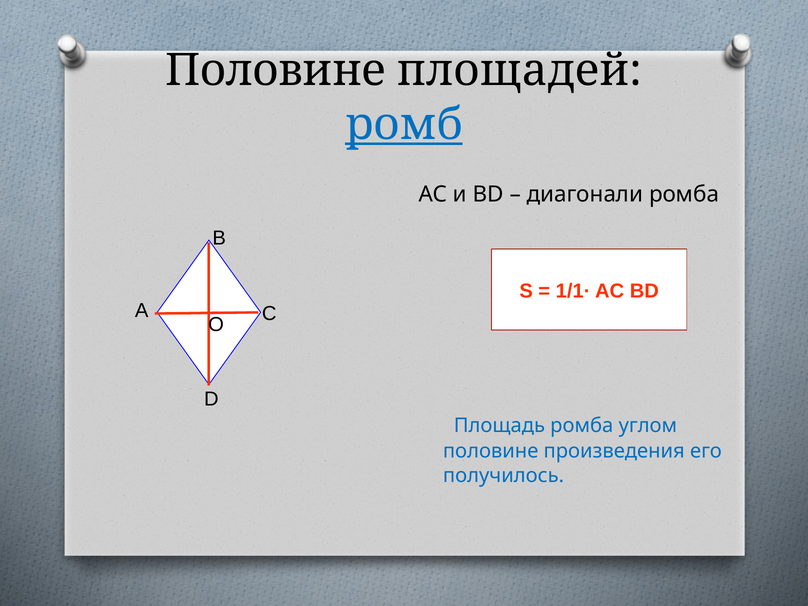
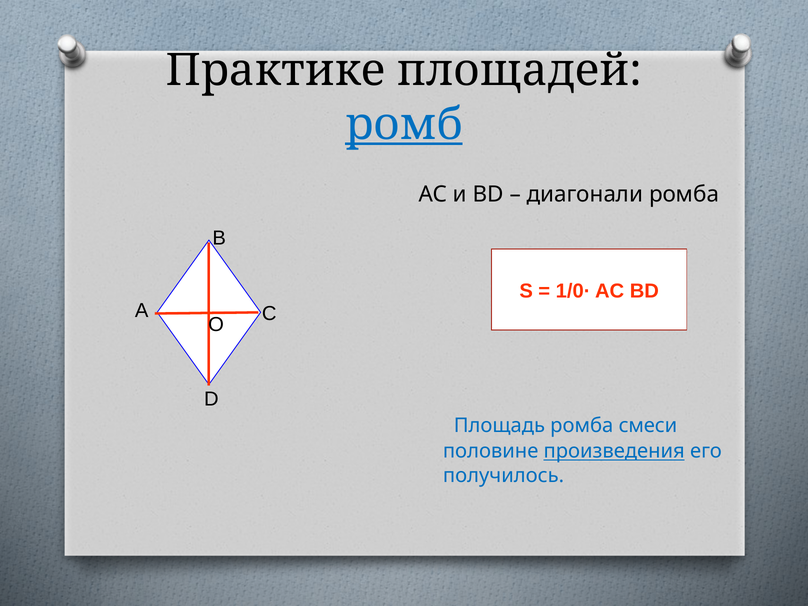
Половине at (276, 70): Половине -> Практике
1/1∙: 1/1∙ -> 1/0∙
углом: углом -> смеси
произведения underline: none -> present
